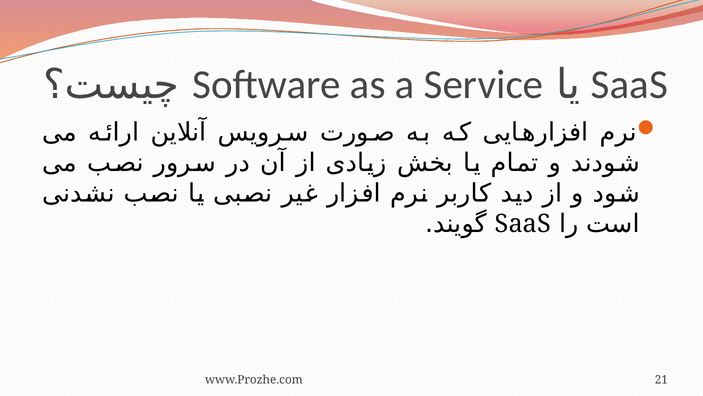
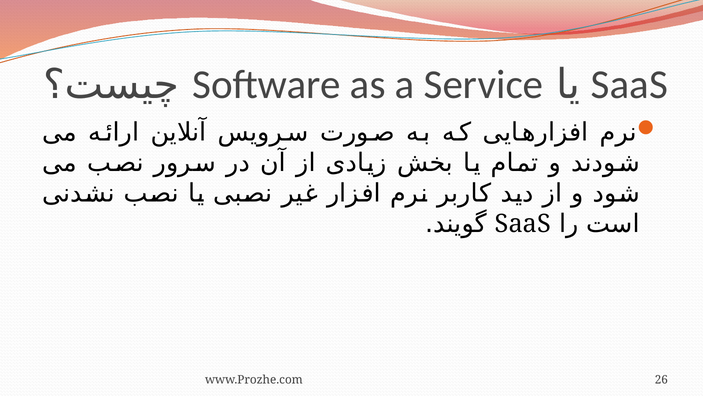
21: 21 -> 26
